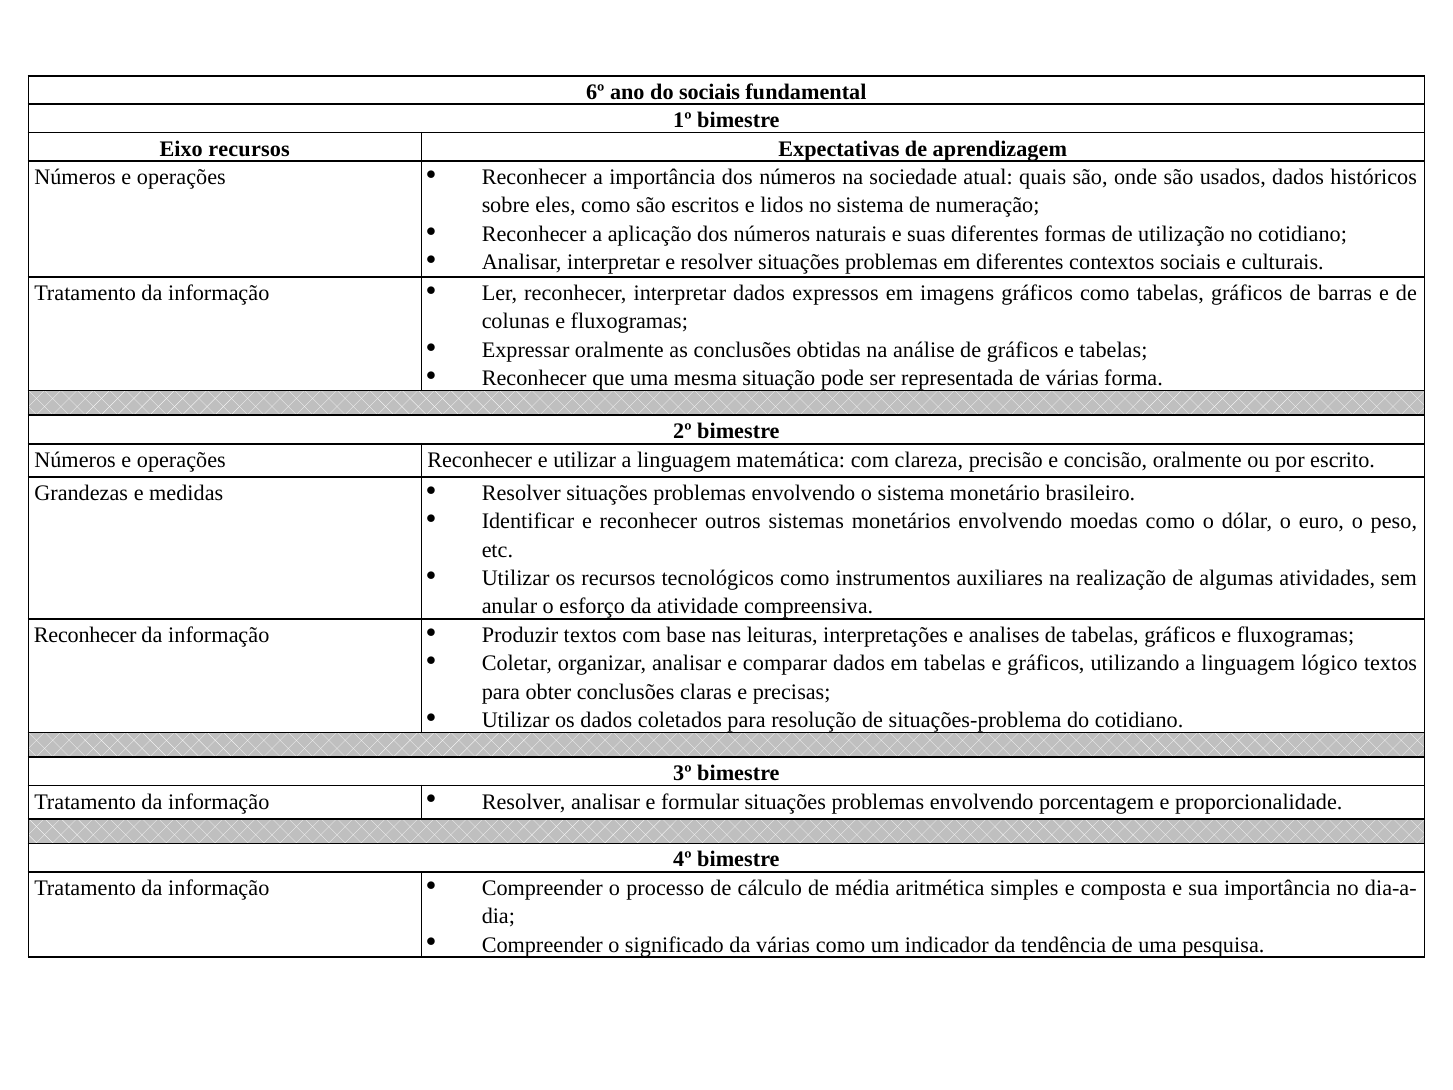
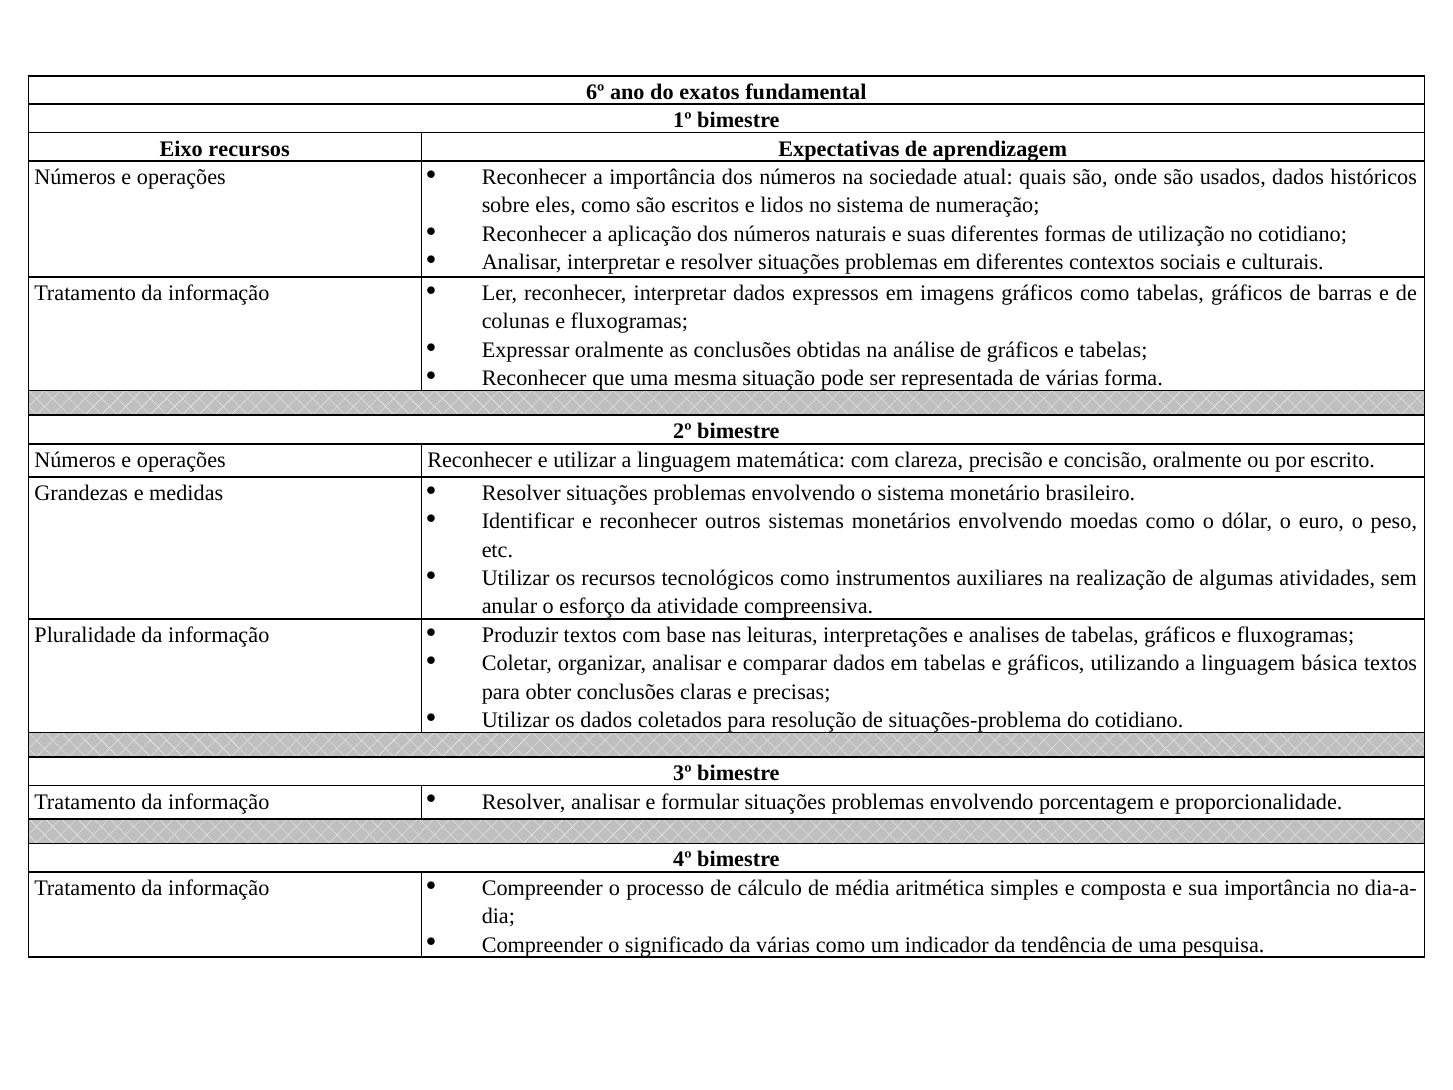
do sociais: sociais -> exatos
Reconhecer at (85, 635): Reconhecer -> Pluralidade
lógico: lógico -> básica
